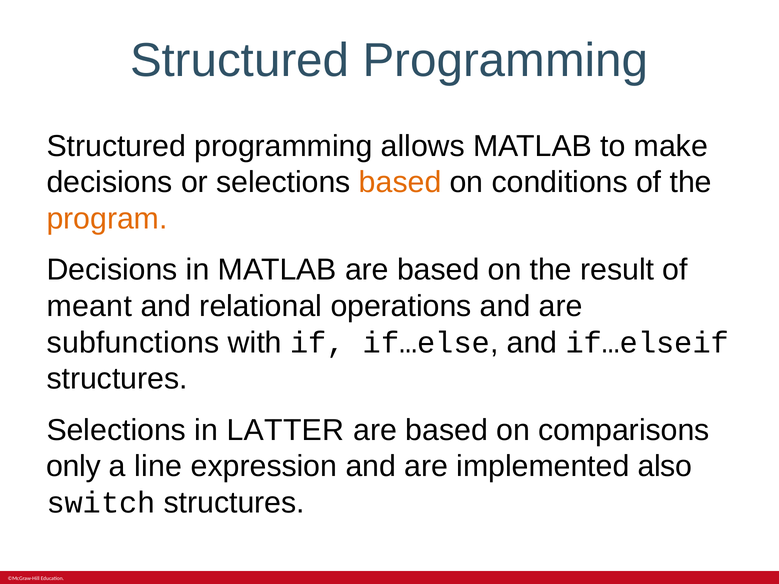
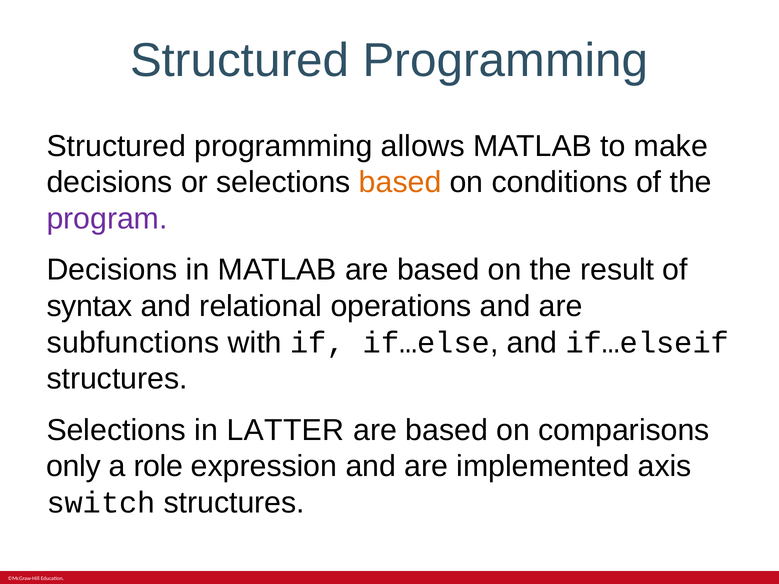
program colour: orange -> purple
meant: meant -> syntax
line: line -> role
also: also -> axis
